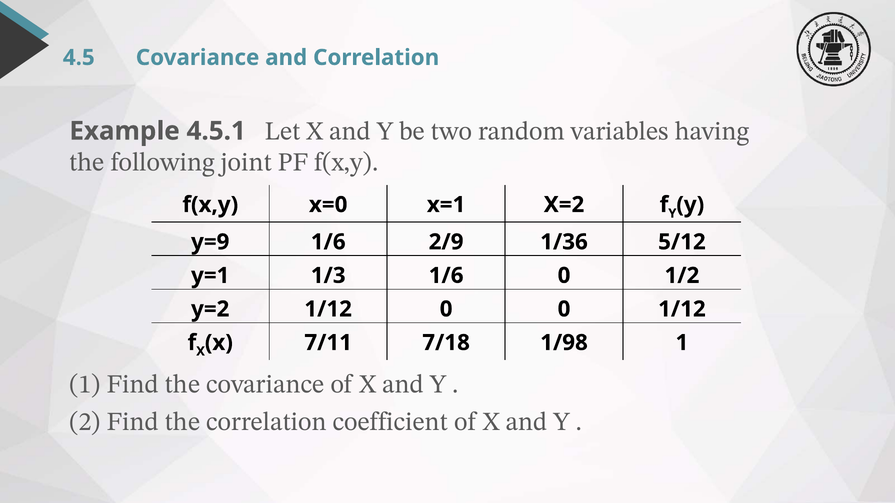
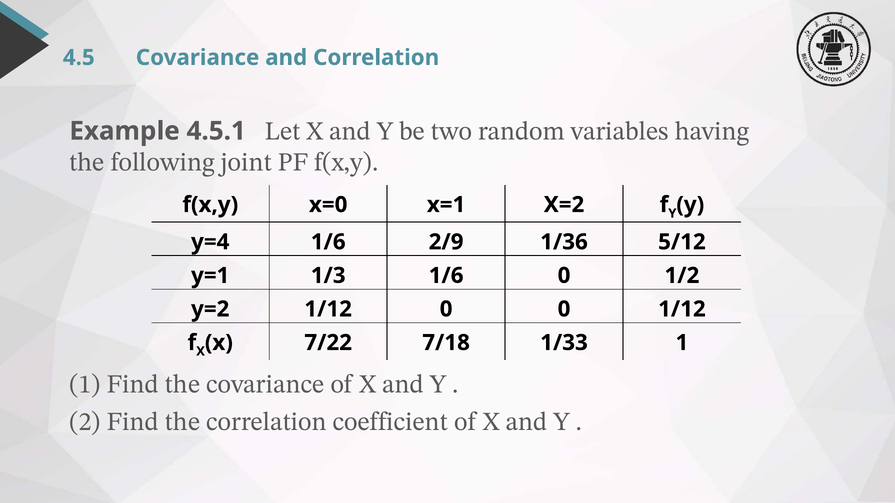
y=9: y=9 -> y=4
7/11: 7/11 -> 7/22
1/98: 1/98 -> 1/33
